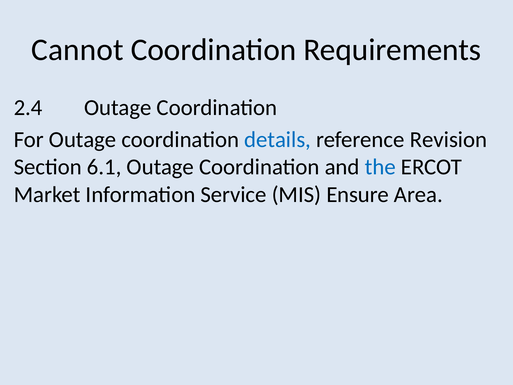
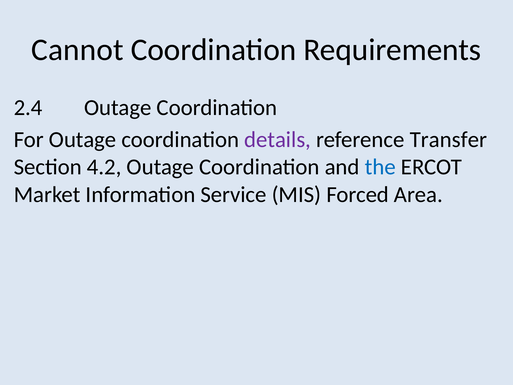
details colour: blue -> purple
Revision: Revision -> Transfer
6.1: 6.1 -> 4.2
Ensure: Ensure -> Forced
